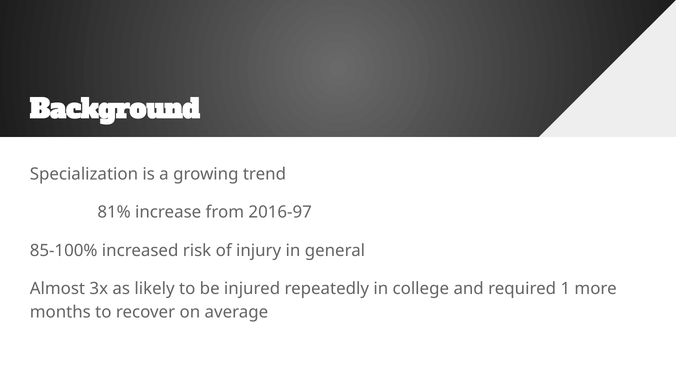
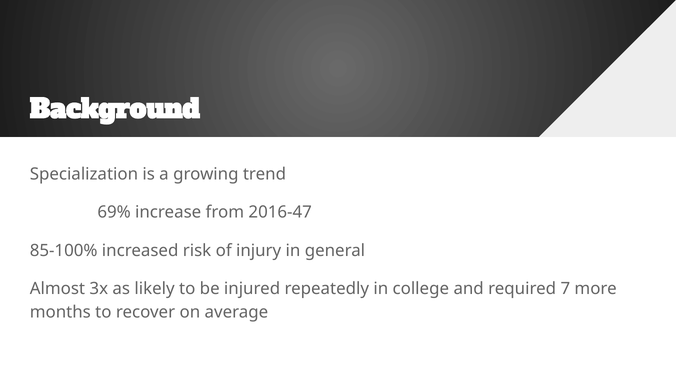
81%: 81% -> 69%
2016-97: 2016-97 -> 2016-47
1: 1 -> 7
